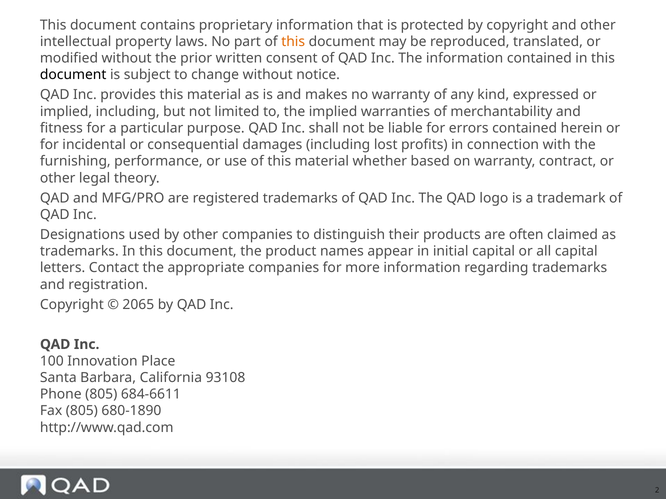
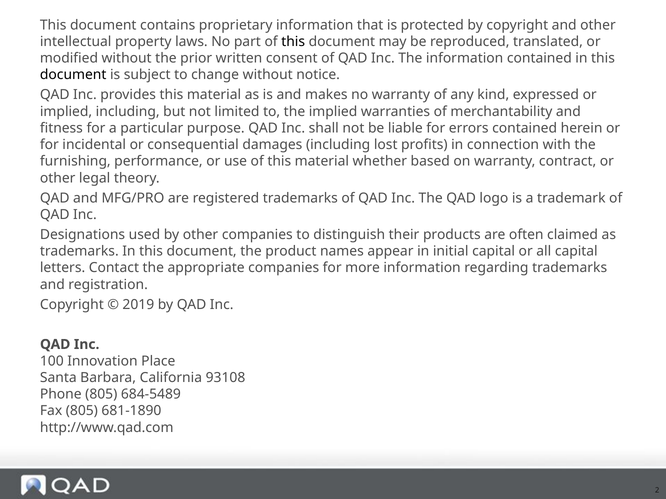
this at (293, 42) colour: orange -> black
2065: 2065 -> 2019
684-6611: 684-6611 -> 684-5489
680-1890: 680-1890 -> 681-1890
